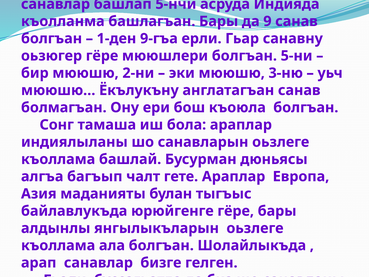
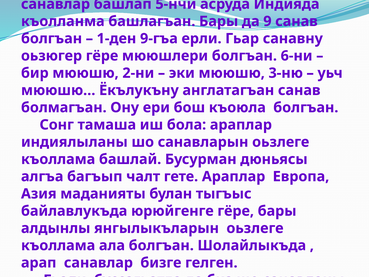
5-ни: 5-ни -> 6-ни
